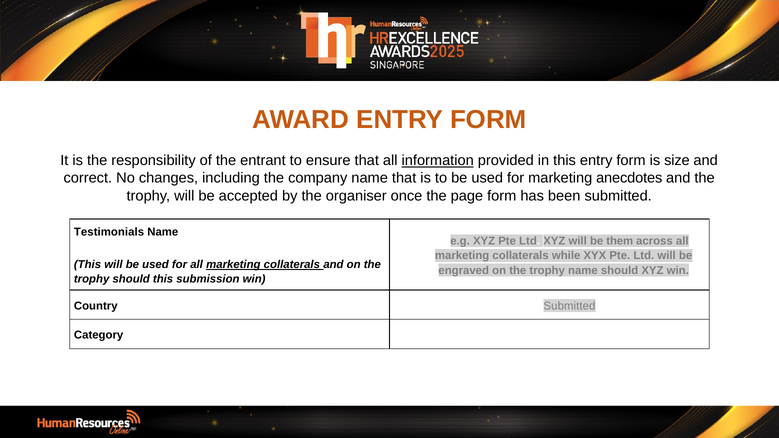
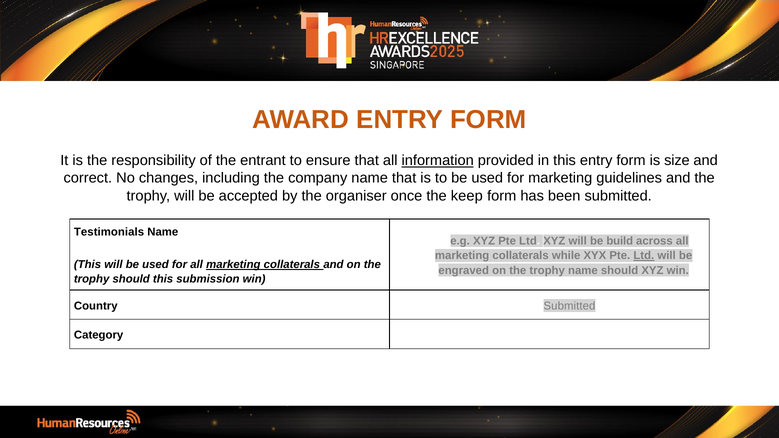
anecdotes: anecdotes -> guidelines
page: page -> keep
them: them -> build
Ltd at (644, 256) underline: none -> present
